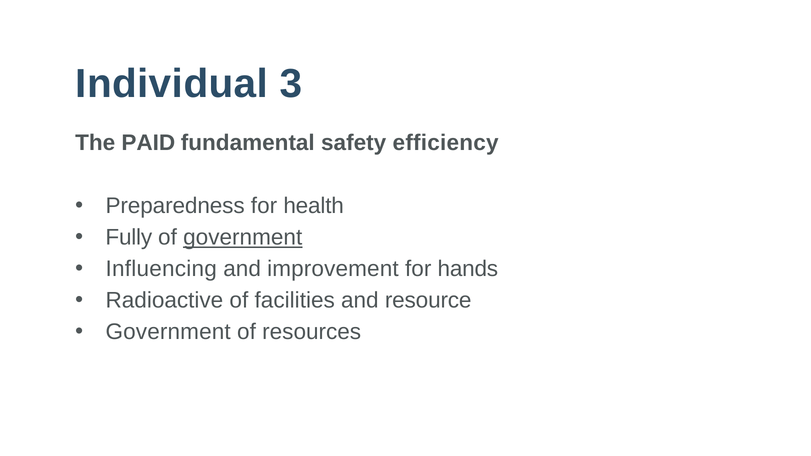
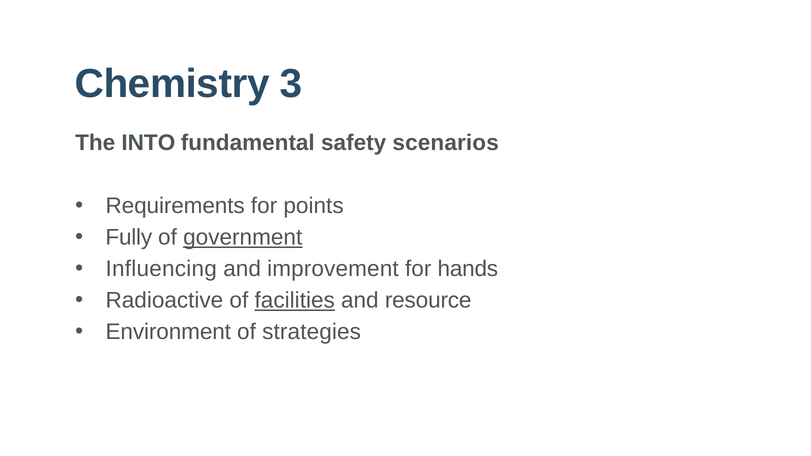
Individual: Individual -> Chemistry
PAID: PAID -> INTO
efficiency: efficiency -> scenarios
Preparedness: Preparedness -> Requirements
health: health -> points
facilities underline: none -> present
Government at (168, 332): Government -> Environment
resources: resources -> strategies
